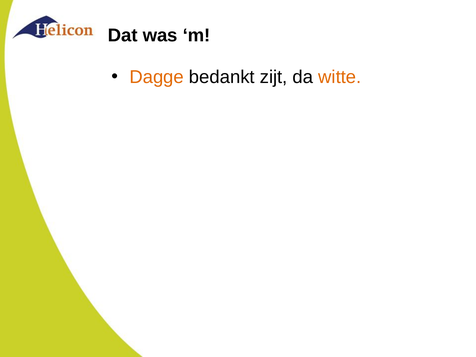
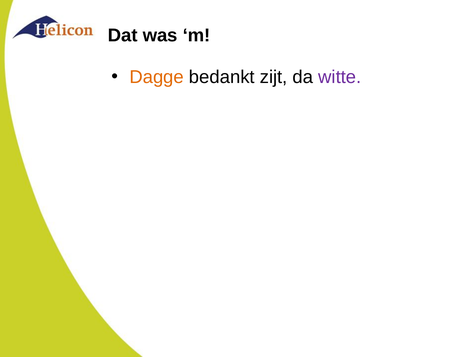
witte colour: orange -> purple
